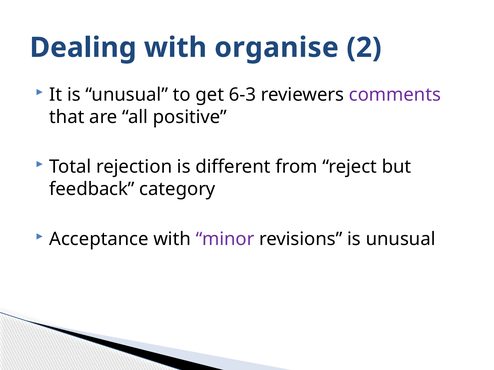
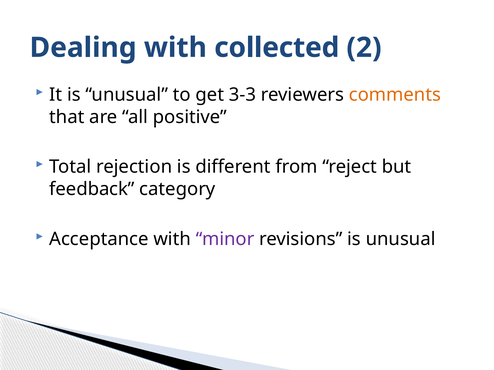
organise: organise -> collected
6-3: 6-3 -> 3-3
comments colour: purple -> orange
